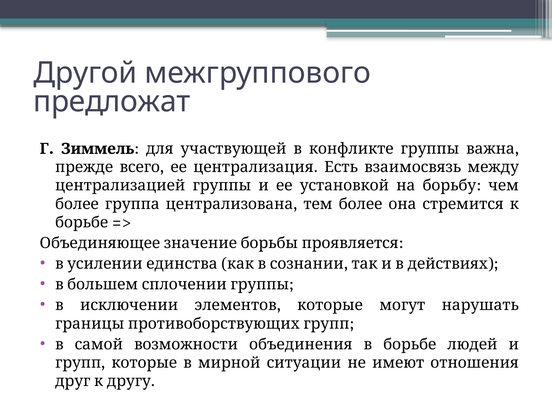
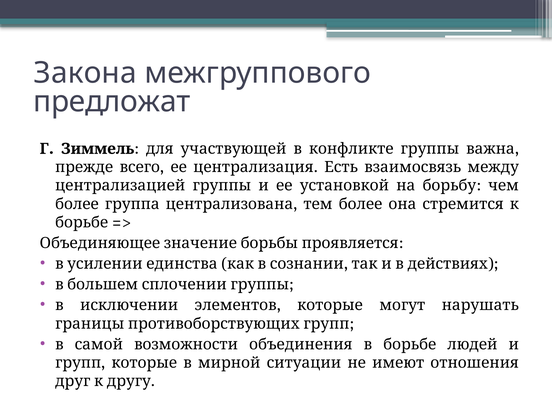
Другой: Другой -> Закона
